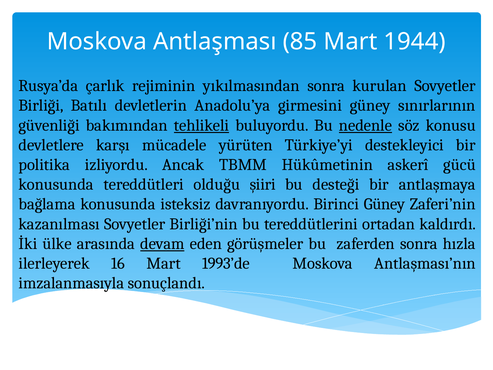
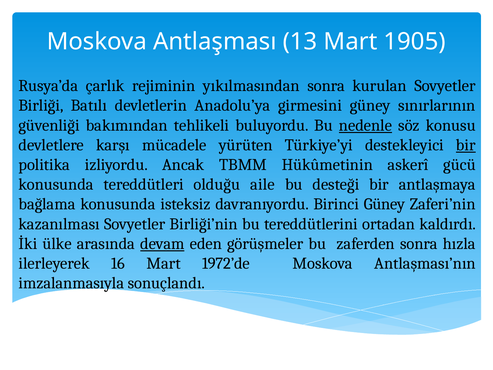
85: 85 -> 13
1944: 1944 -> 1905
tehlikeli underline: present -> none
bir at (466, 145) underline: none -> present
şiiri: şiiri -> aile
1993’de: 1993’de -> 1972’de
